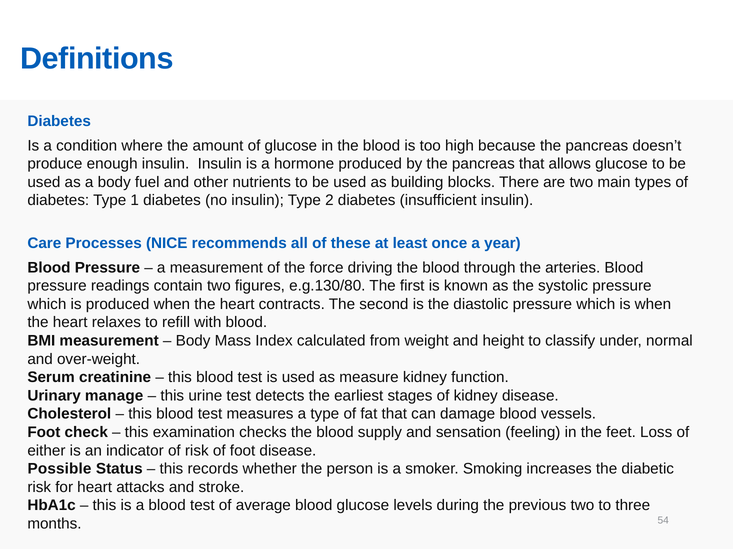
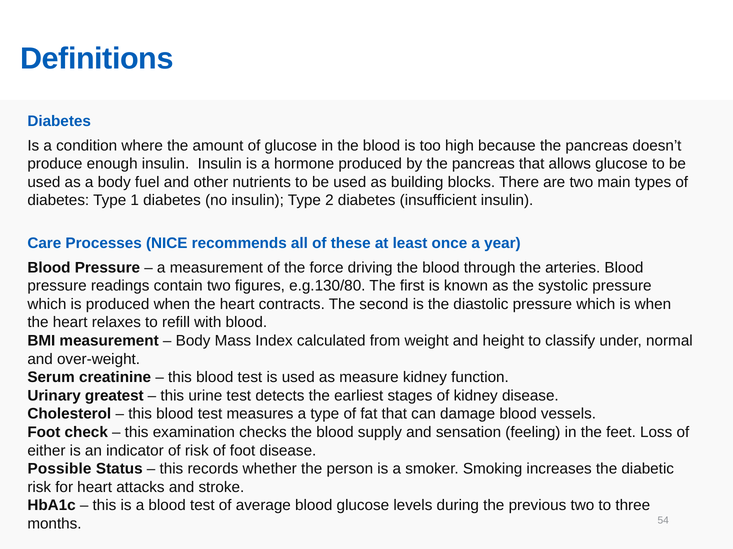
manage: manage -> greatest
